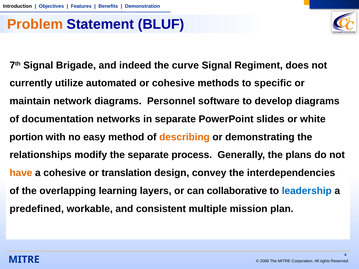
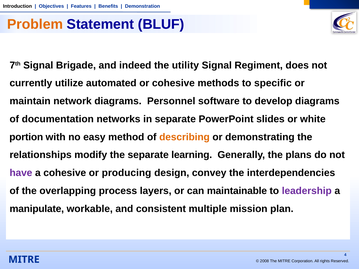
curve: curve -> utility
process: process -> learning
have colour: orange -> purple
translation: translation -> producing
learning: learning -> process
collaborative: collaborative -> maintainable
leadership colour: blue -> purple
predefined: predefined -> manipulate
